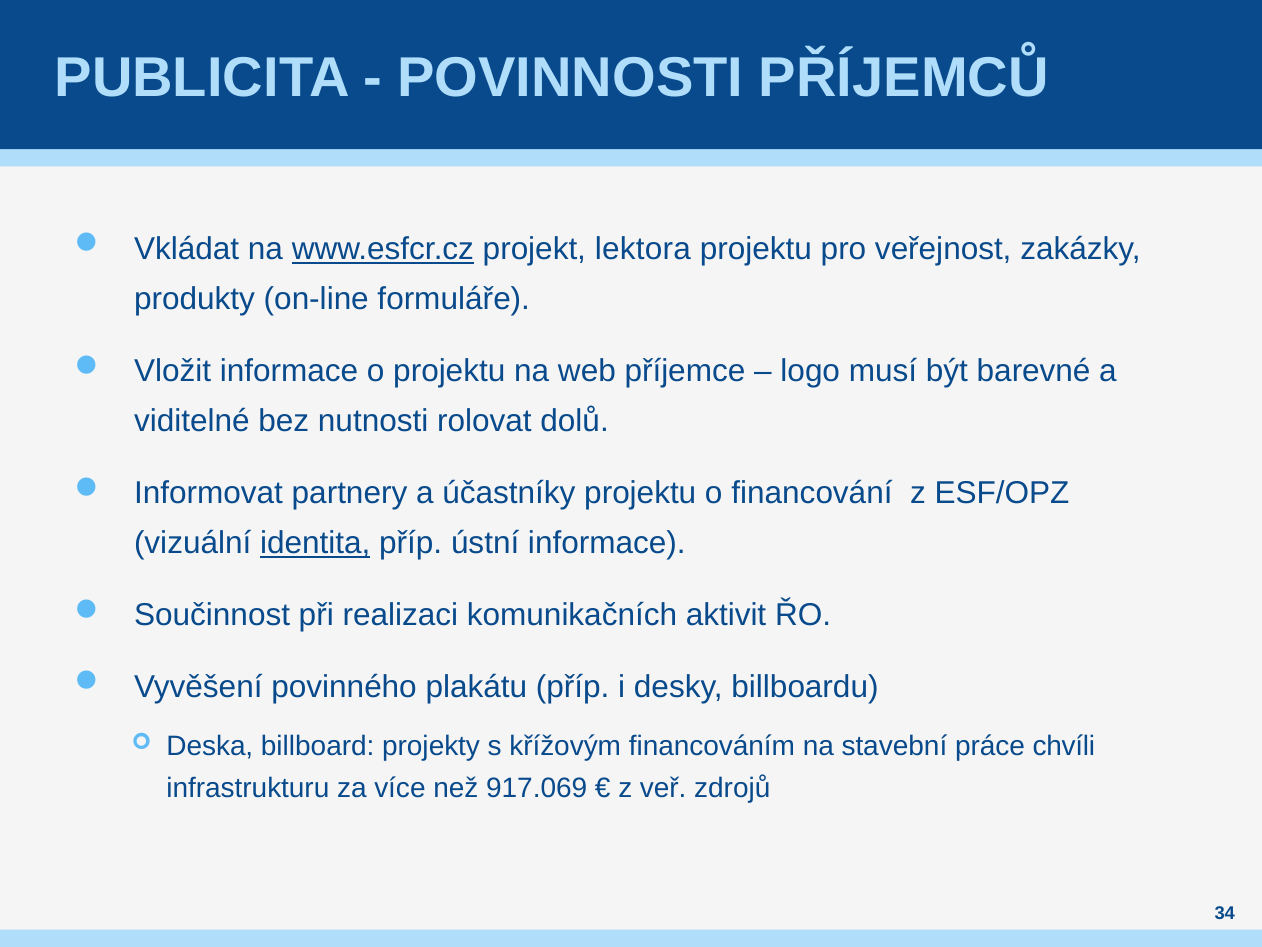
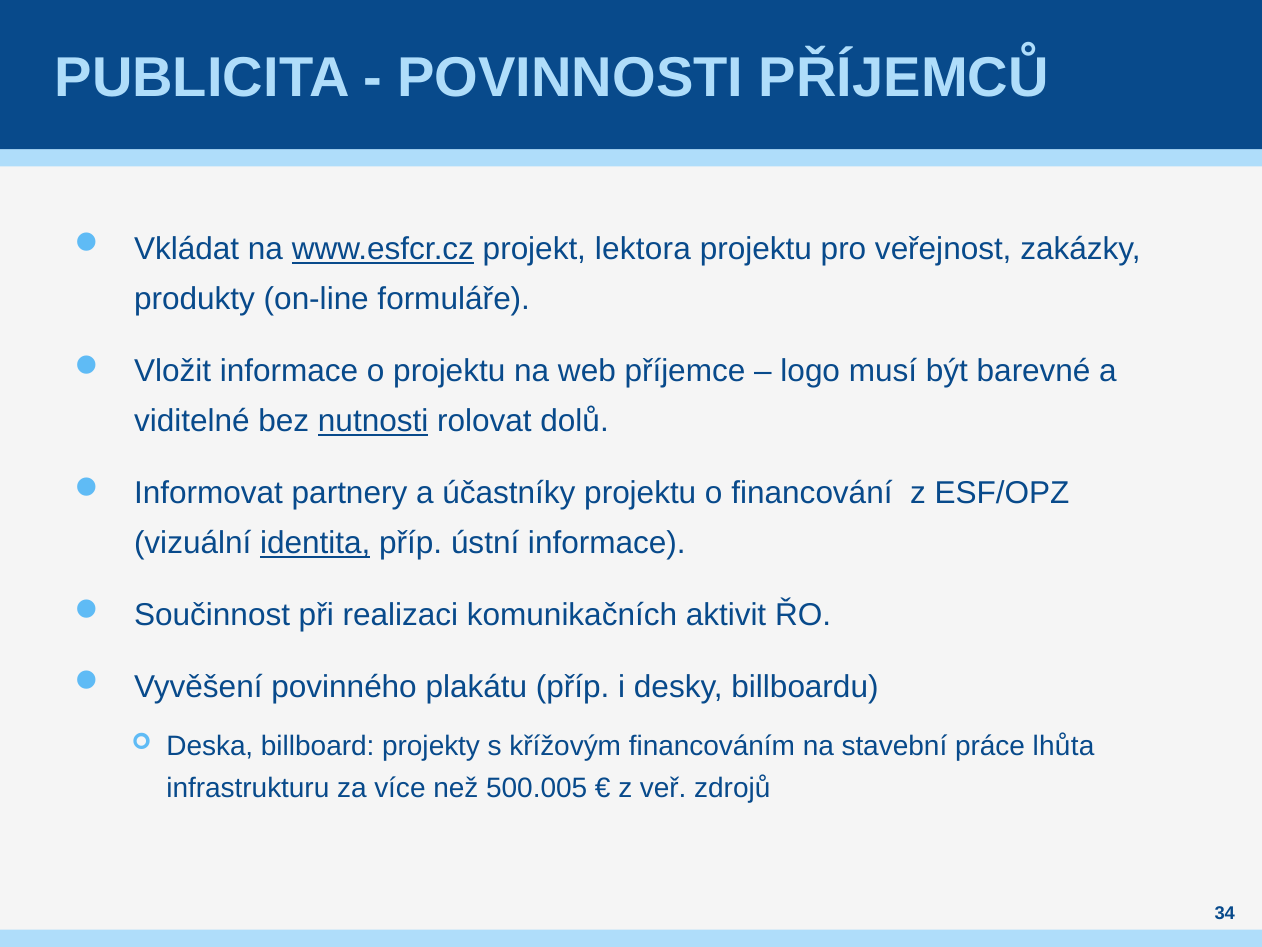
nutnosti underline: none -> present
chvíli: chvíli -> lhůta
917.069: 917.069 -> 500.005
